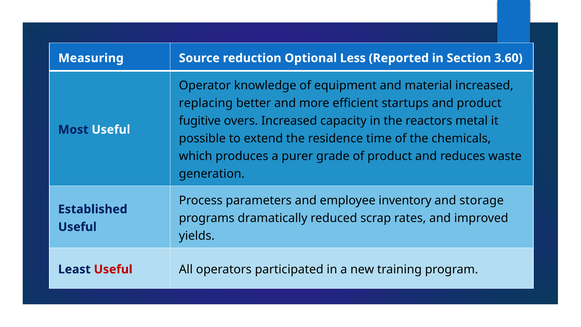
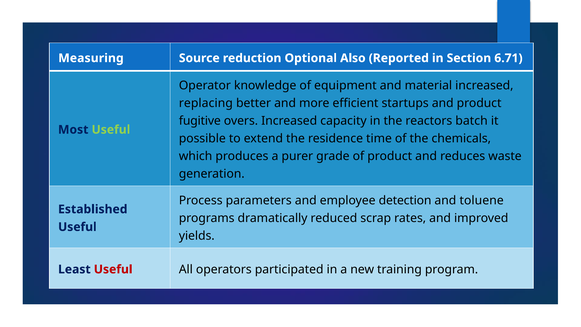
Less: Less -> Also
3.60: 3.60 -> 6.71
metal: metal -> batch
Useful at (111, 130) colour: white -> light green
inventory: inventory -> detection
storage: storage -> toluene
